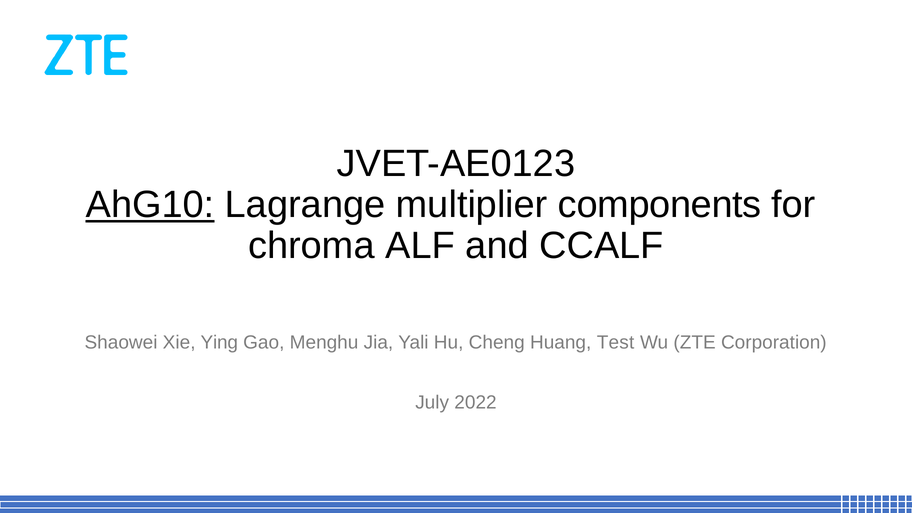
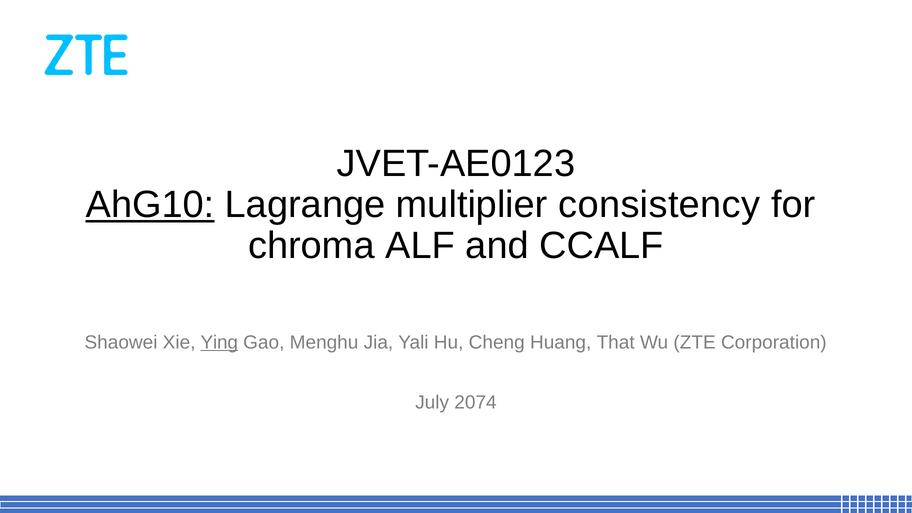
components: components -> consistency
Ying underline: none -> present
Test: Test -> That
2022: 2022 -> 2074
